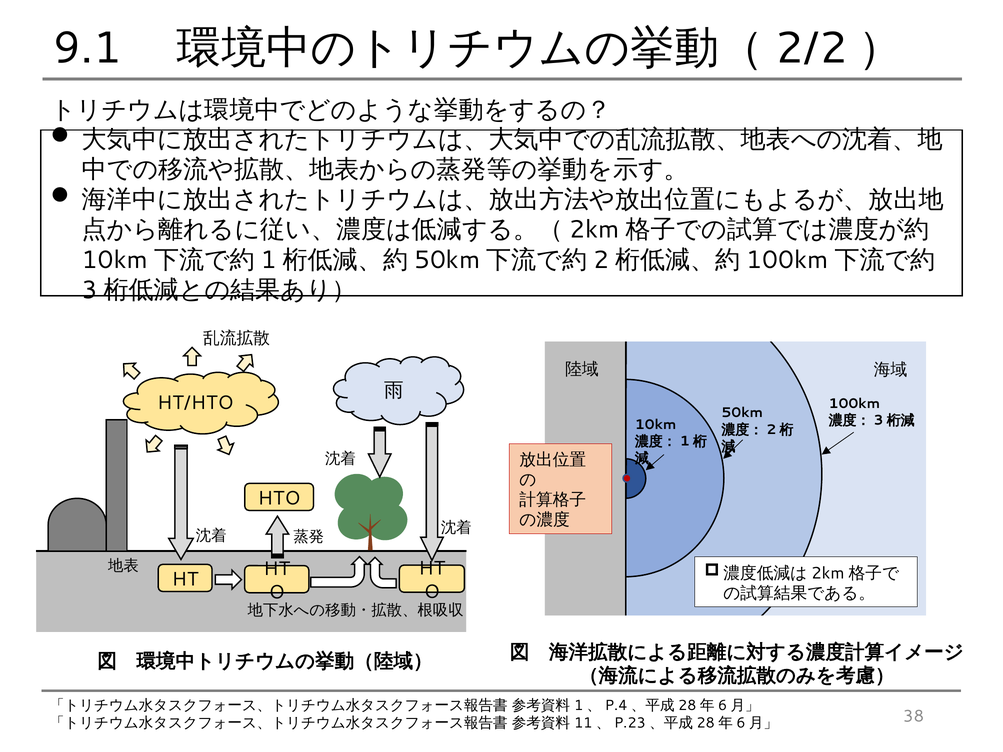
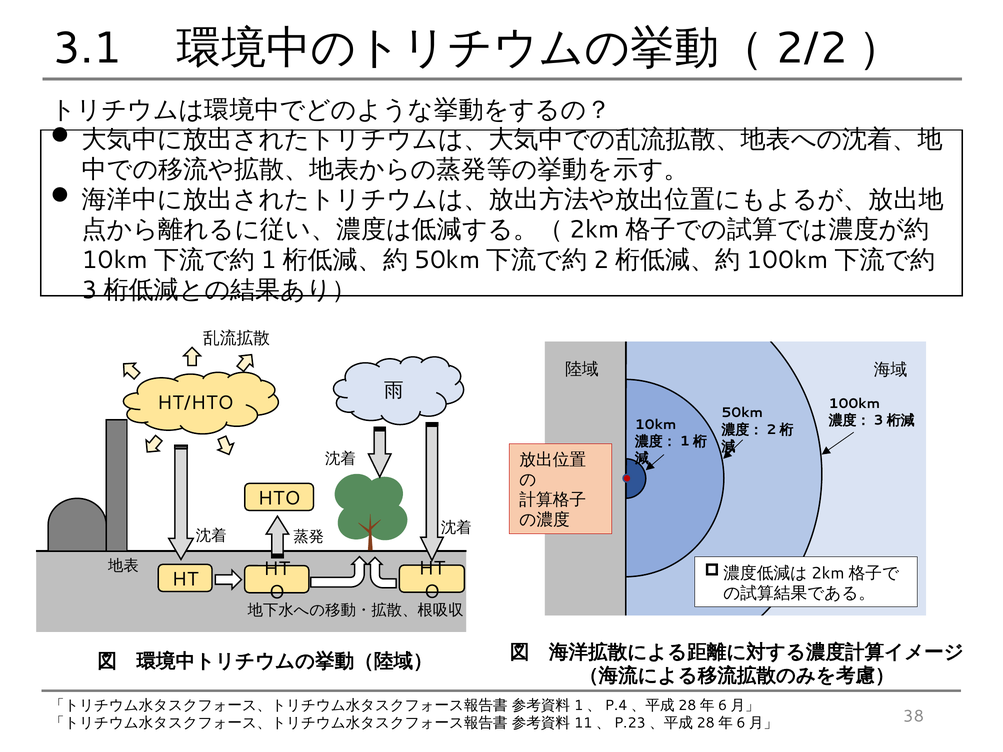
9.1: 9.1 -> 3.1
